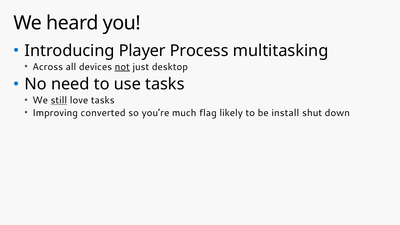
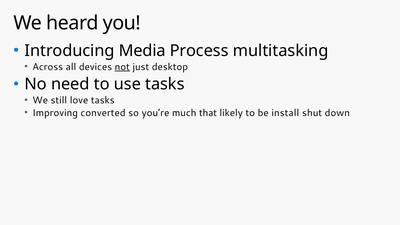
Player: Player -> Media
still underline: present -> none
flag: flag -> that
